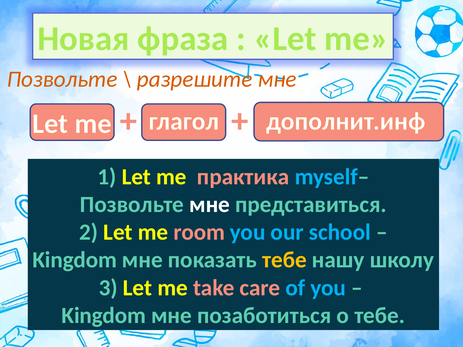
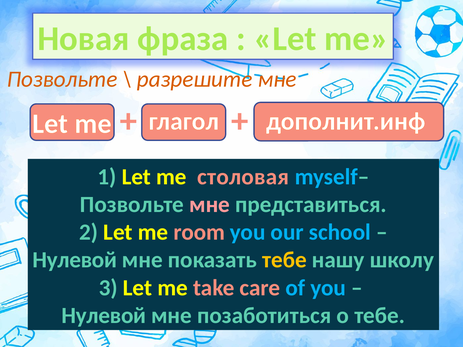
практика: практика -> столовая
мне at (210, 205) colour: white -> pink
Kingdom at (75, 260): Kingdom -> Нулевой
Kingdom at (104, 316): Kingdom -> Нулевой
